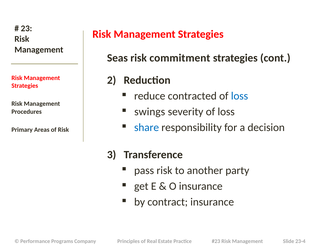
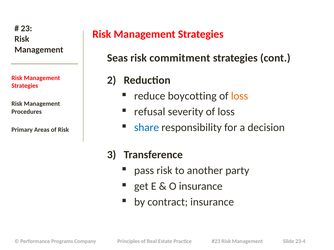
contracted: contracted -> boycotting
loss at (240, 96) colour: blue -> orange
swings: swings -> refusal
